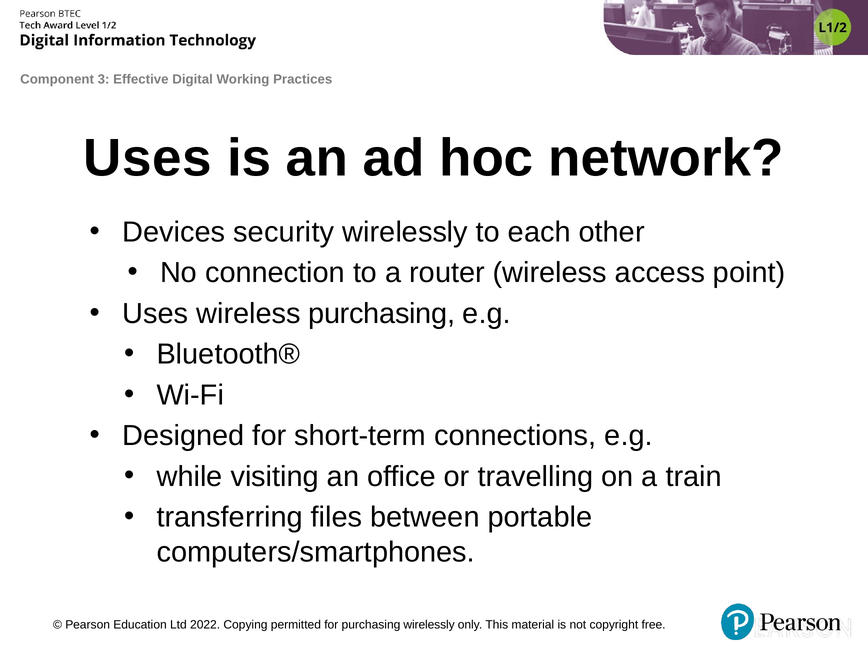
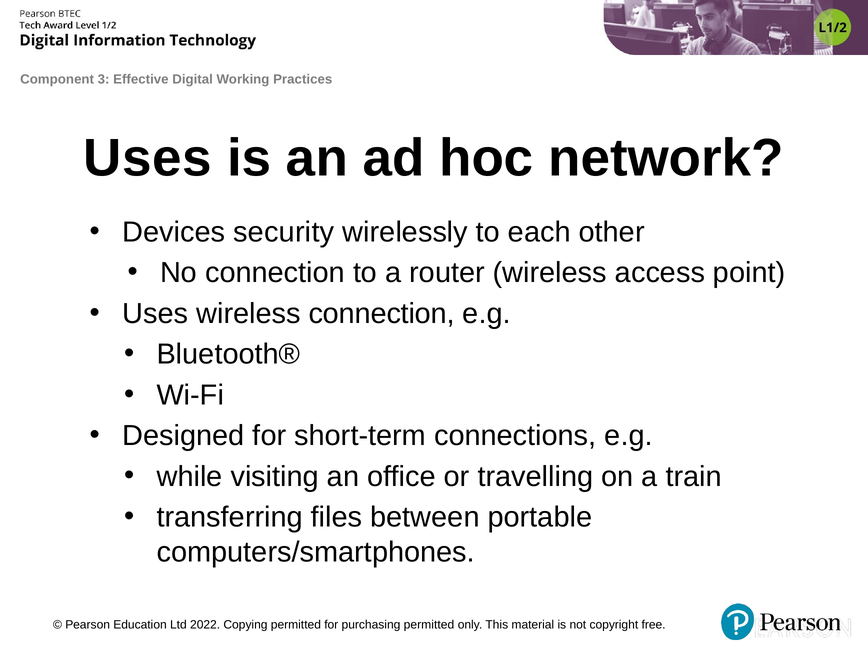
wireless purchasing: purchasing -> connection
purchasing wirelessly: wirelessly -> permitted
